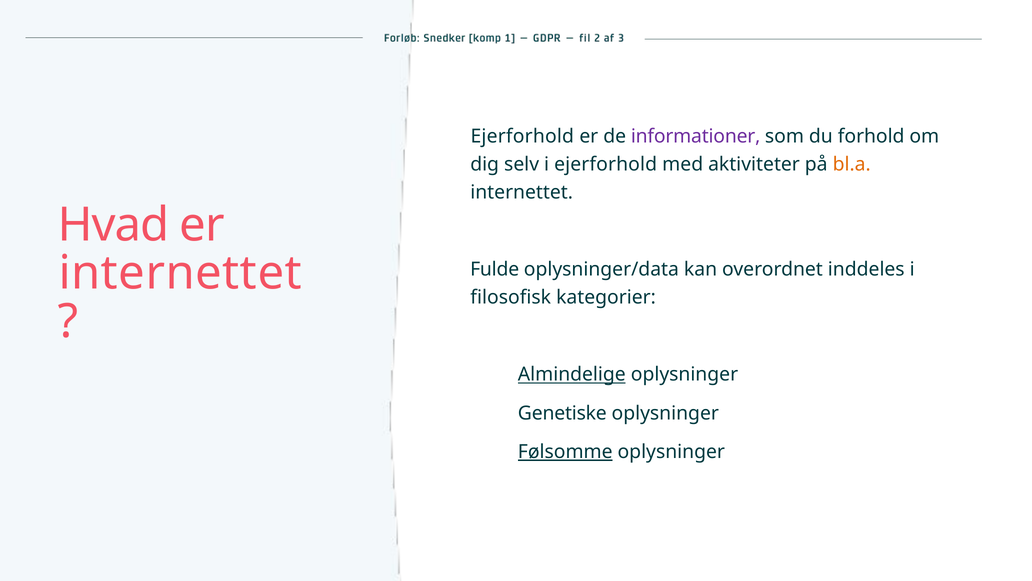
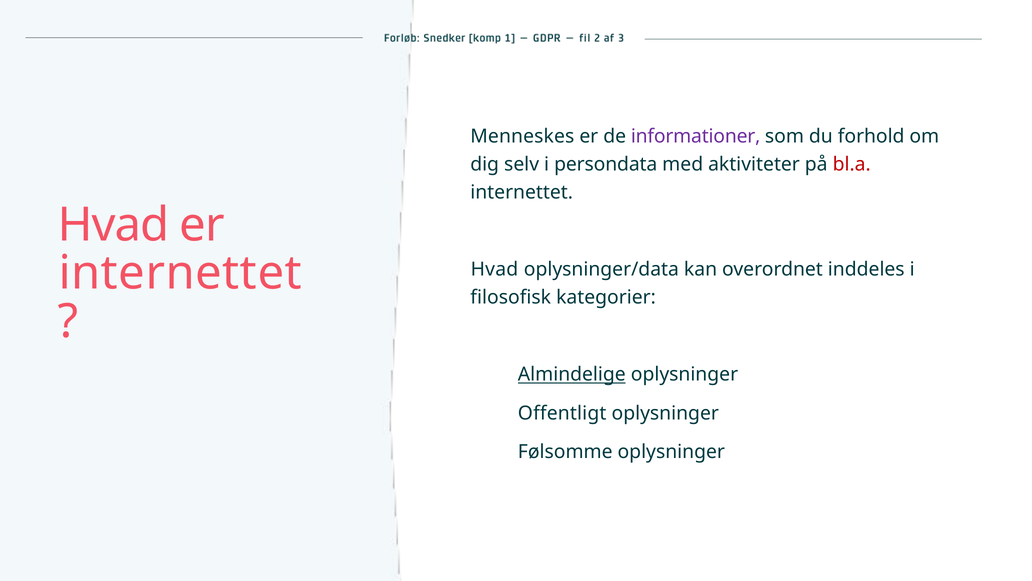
Ejerforhold at (522, 136): Ejerforhold -> Menneskes
i ejerforhold: ejerforhold -> persondata
bl.a colour: orange -> red
Fulde at (495, 269): Fulde -> Hvad
Genetiske: Genetiske -> Offentligt
Følsomme underline: present -> none
